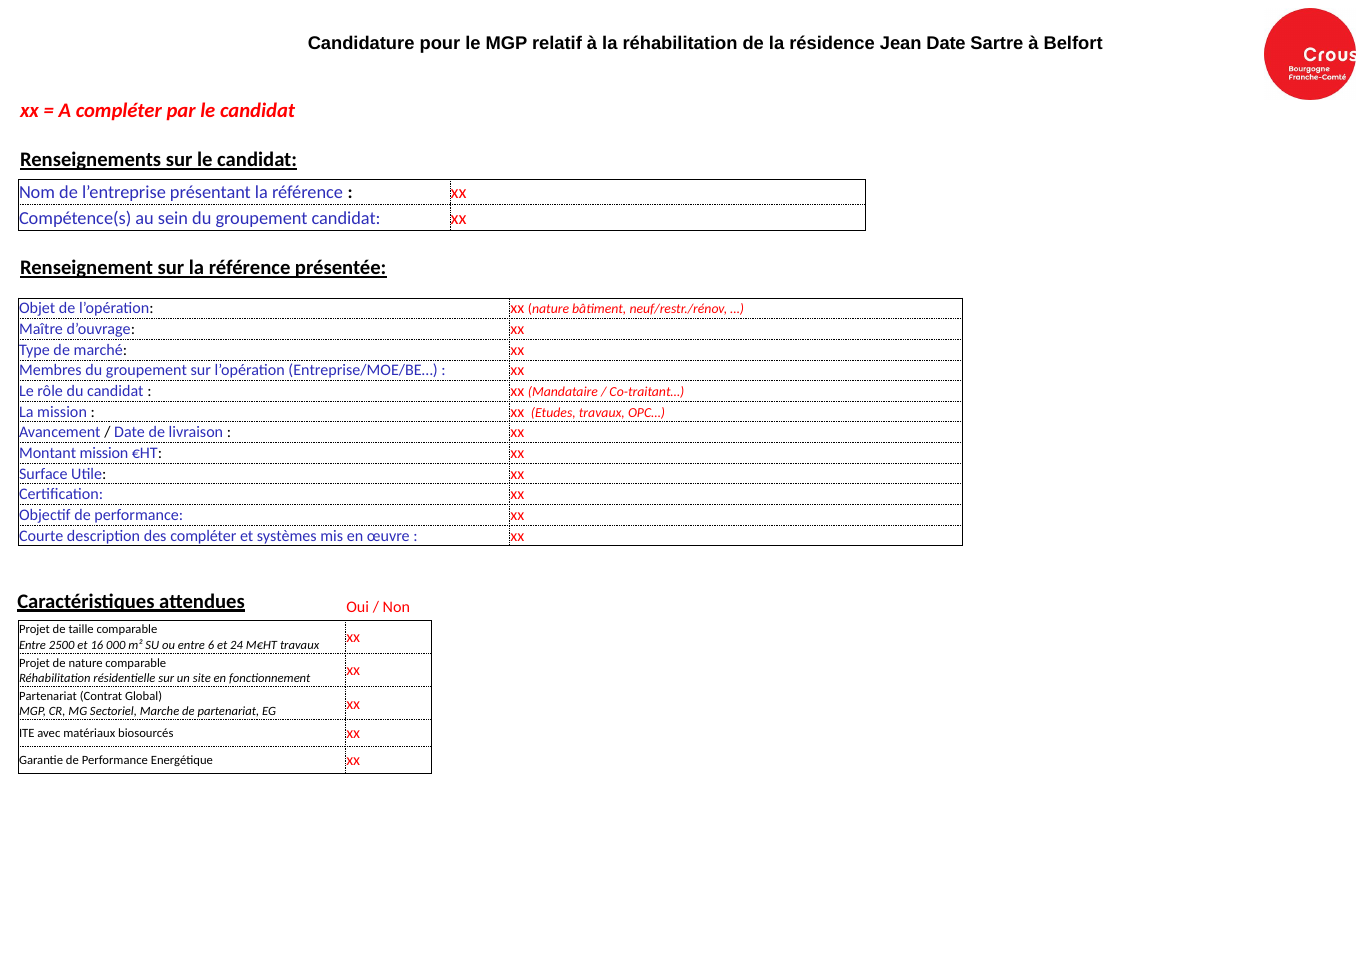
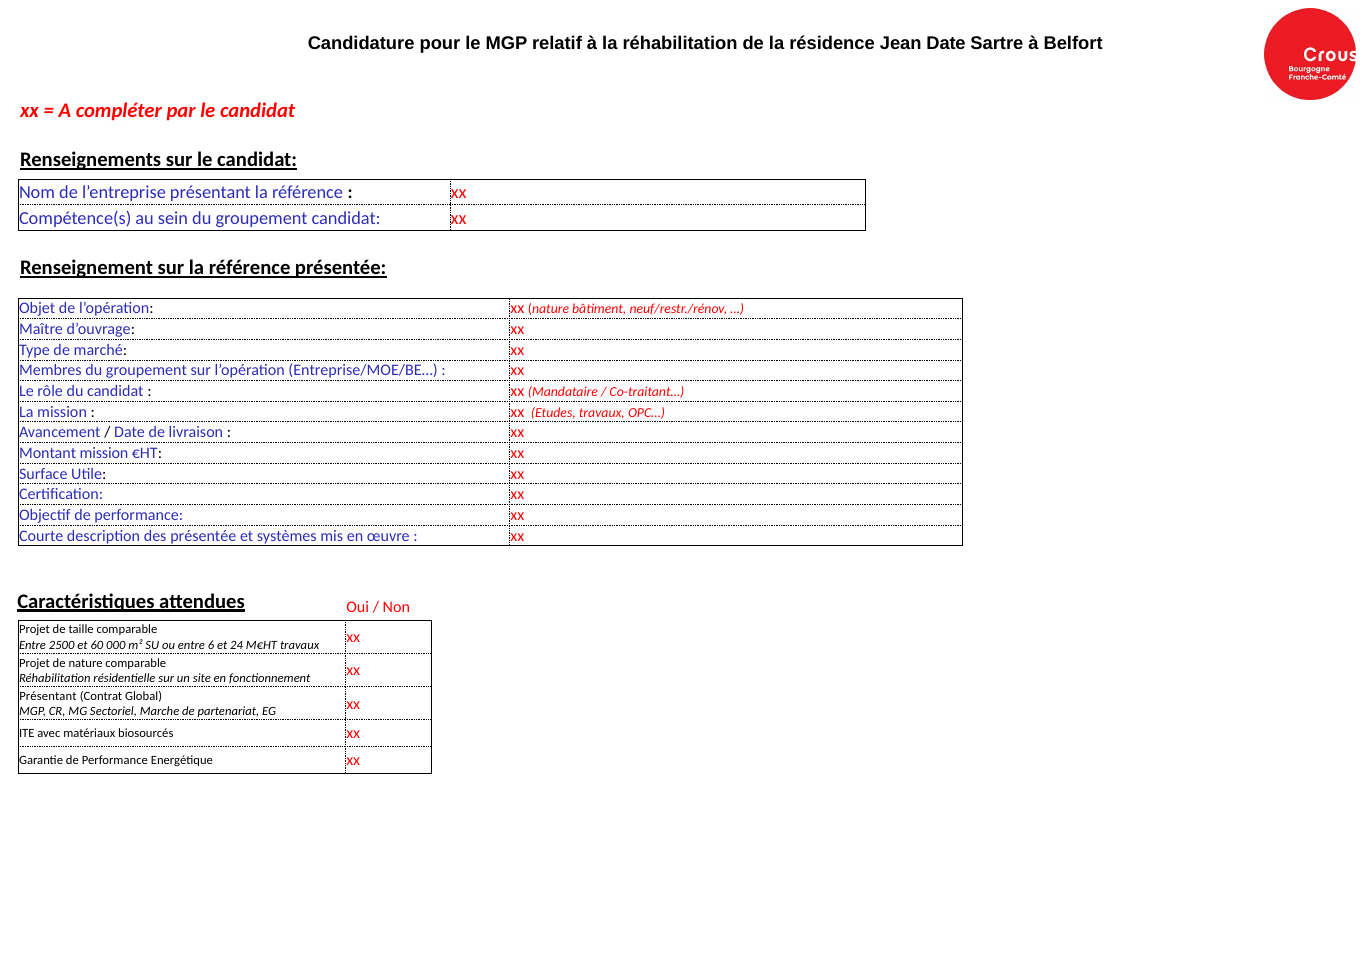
des compléter: compléter -> présentée
16: 16 -> 60
Partenariat at (48, 696): Partenariat -> Présentant
